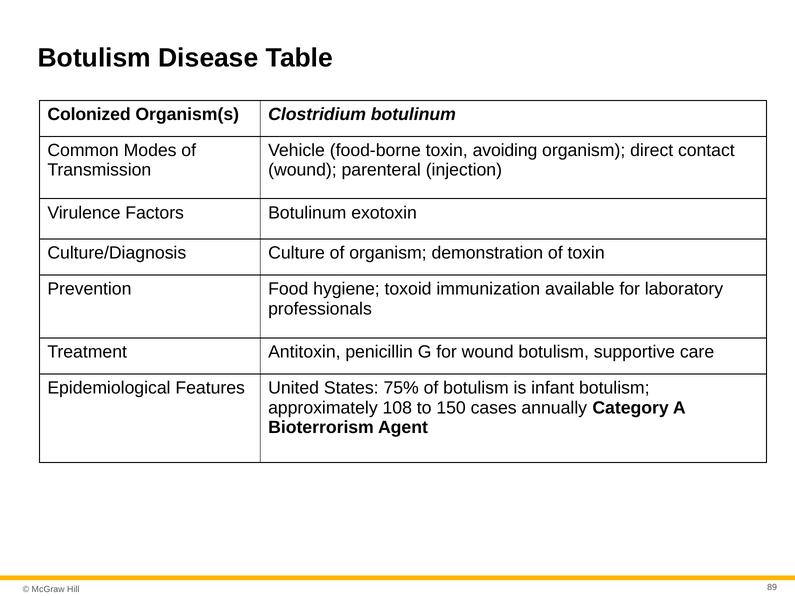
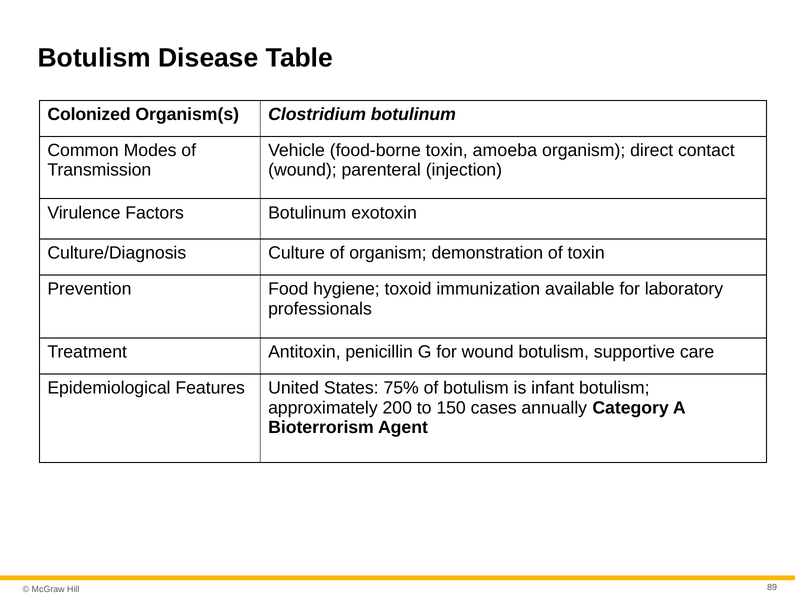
avoiding: avoiding -> amoeba
108: 108 -> 200
